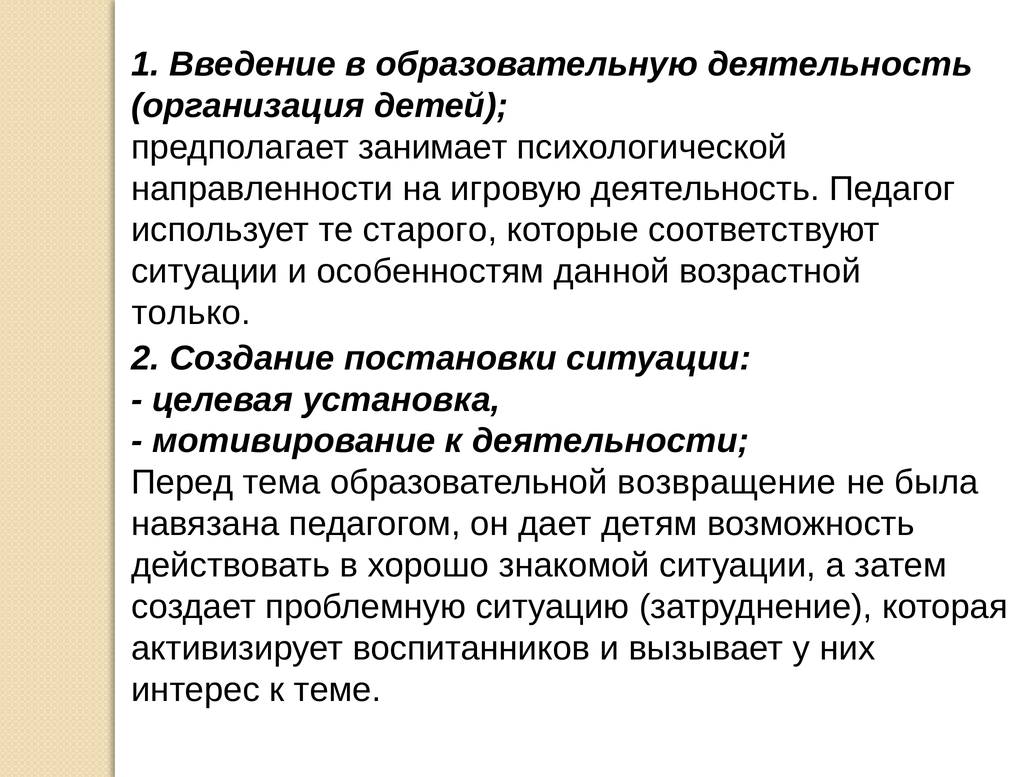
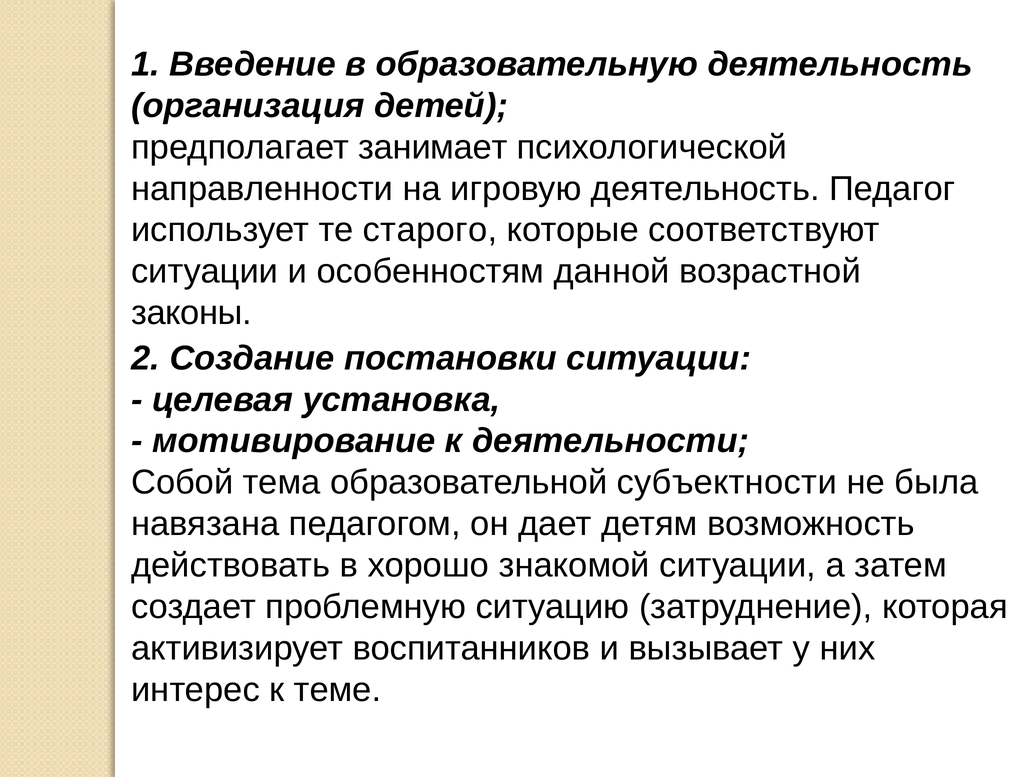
только: только -> законы
Перед: Перед -> Собой
возвращение: возвращение -> субъектности
